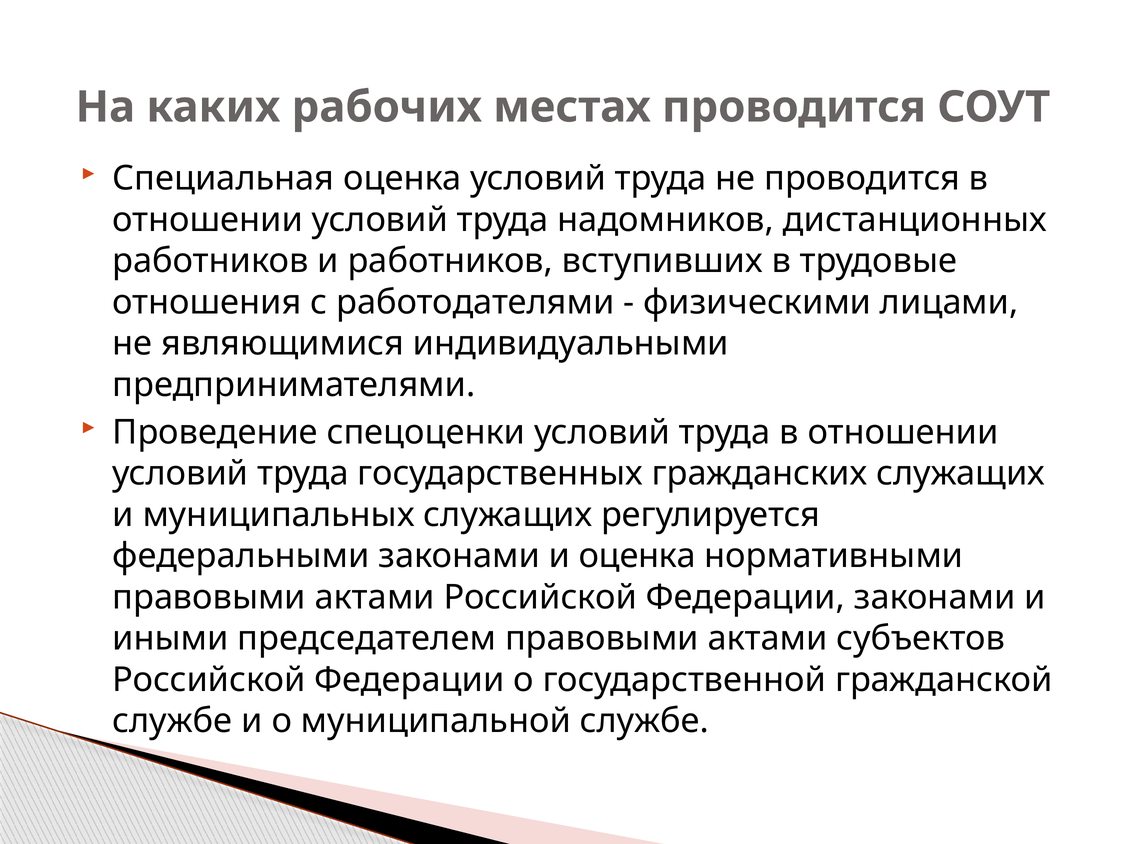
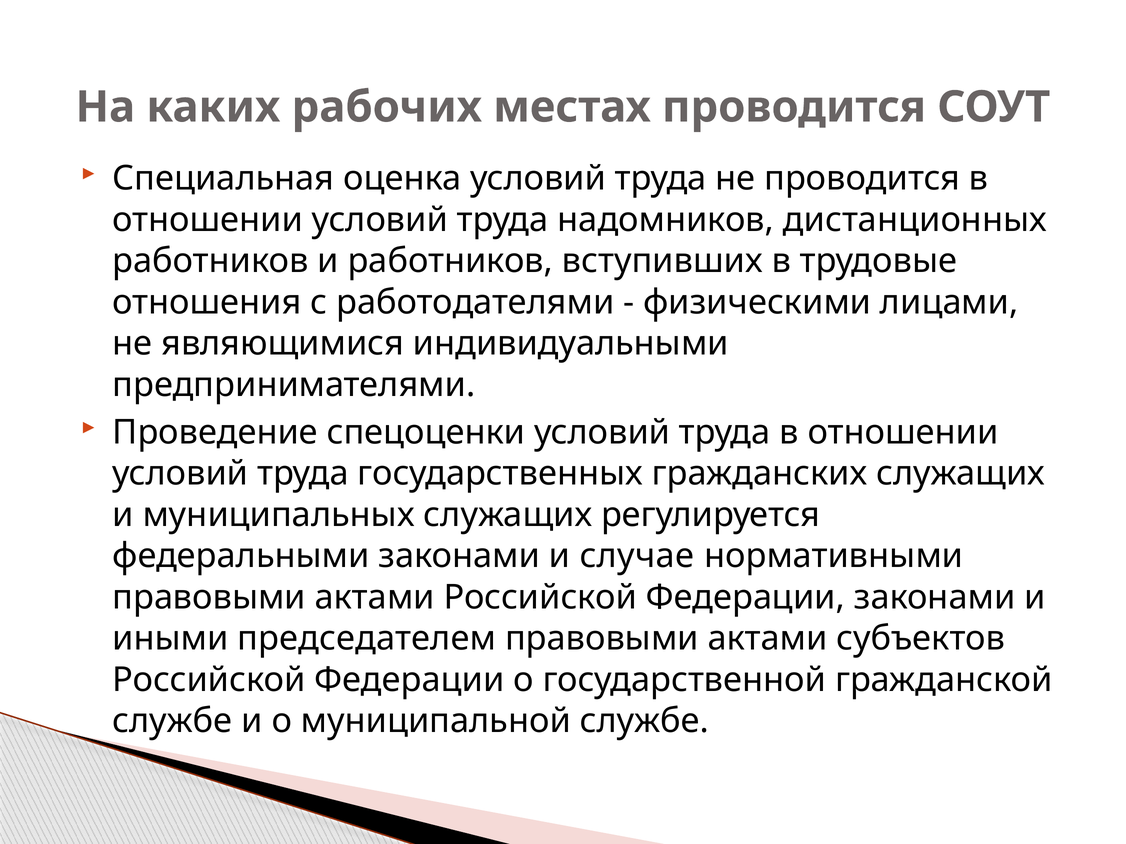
и оценка: оценка -> случае
